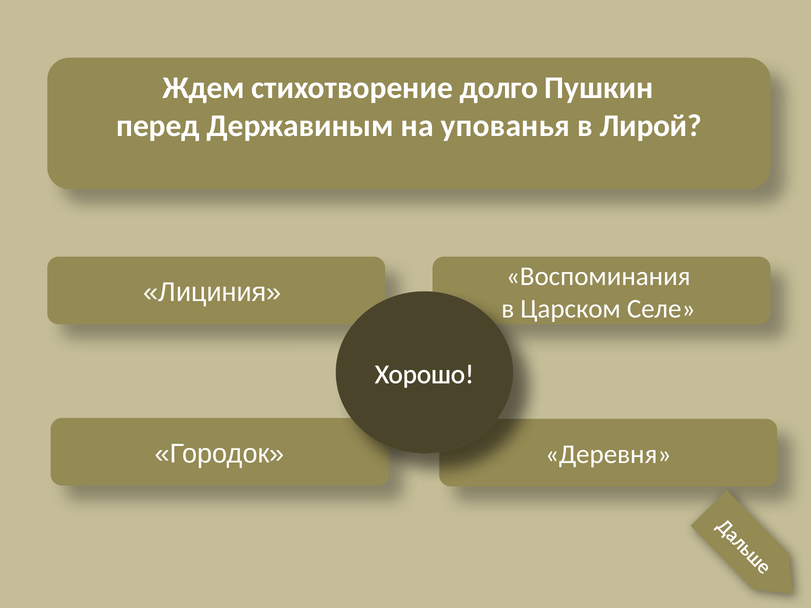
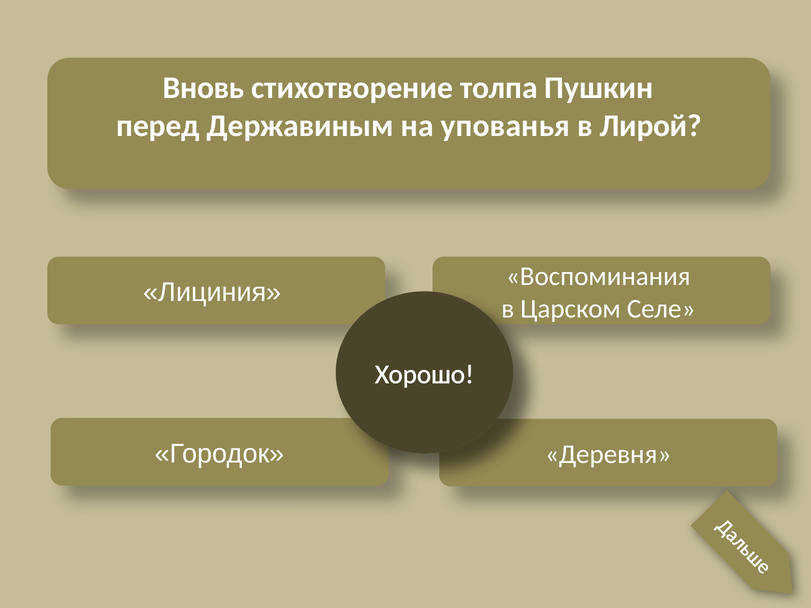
Ждем: Ждем -> Вновь
долго: долго -> толпа
